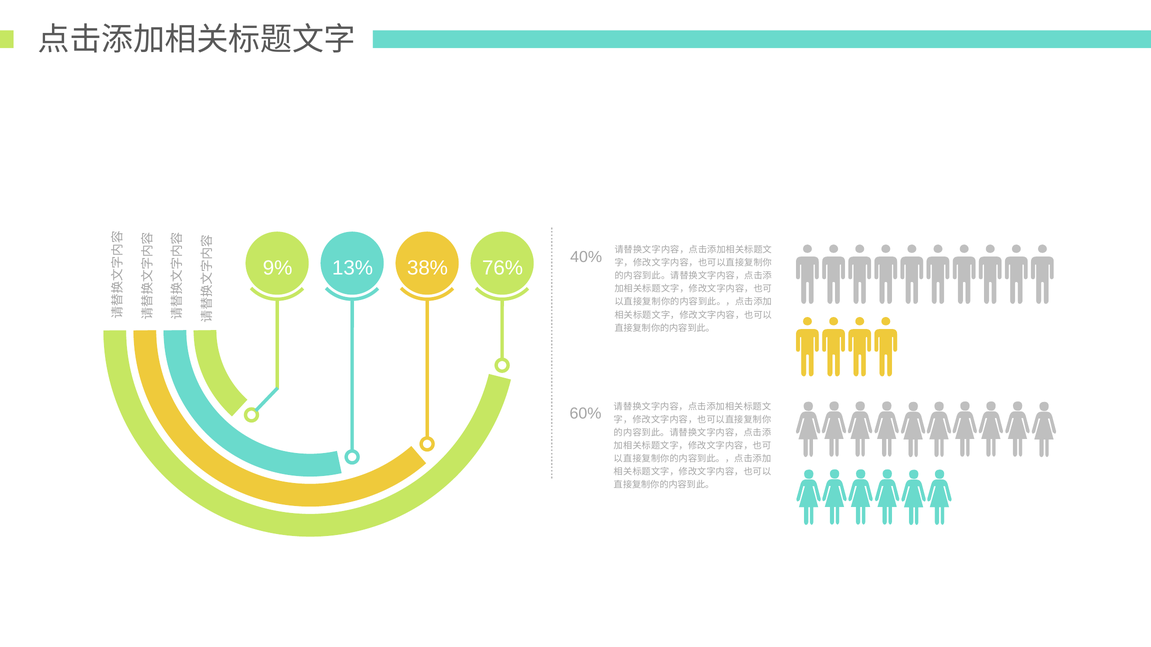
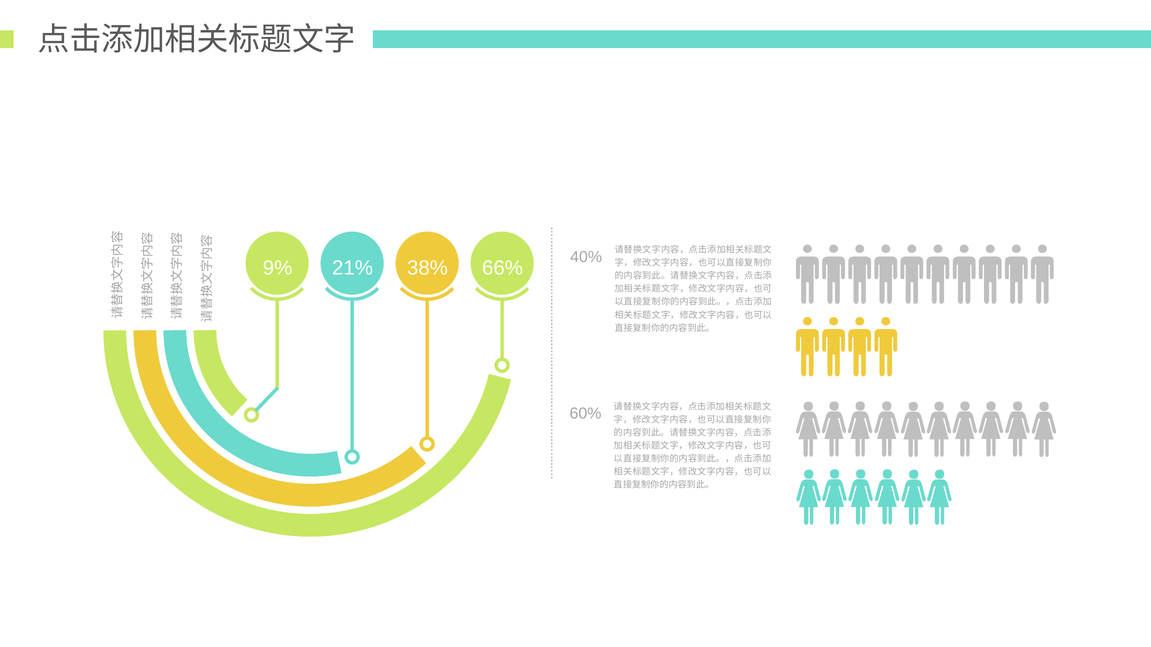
13%: 13% -> 21%
76%: 76% -> 66%
